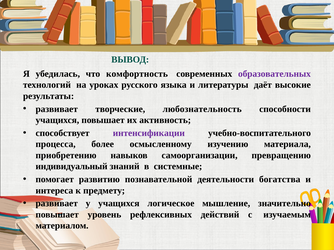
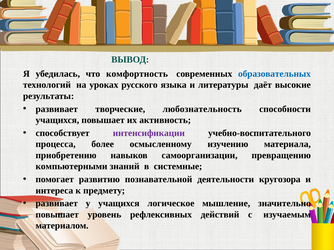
образовательных colour: purple -> blue
индивидуальный: индивидуальный -> компьютерными
богатства: богатства -> кругозора
